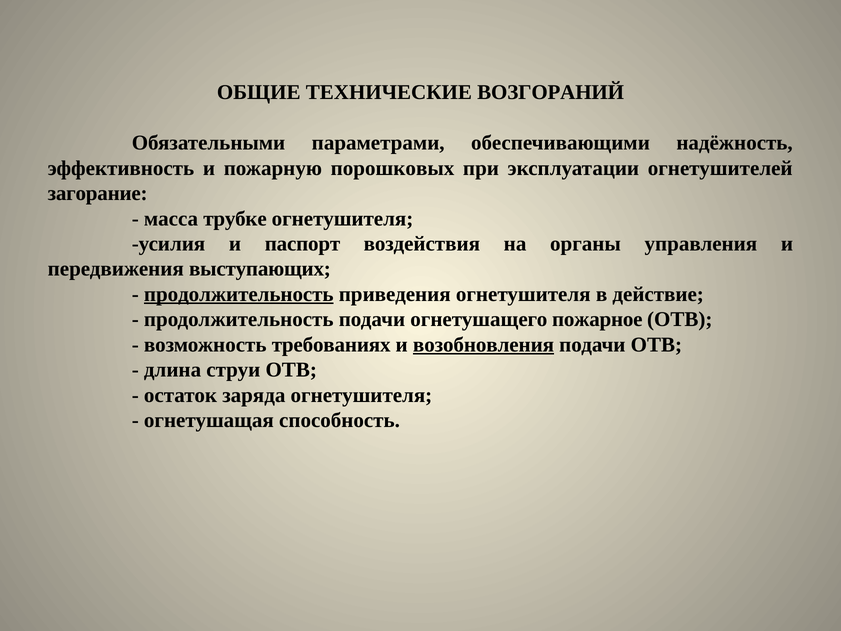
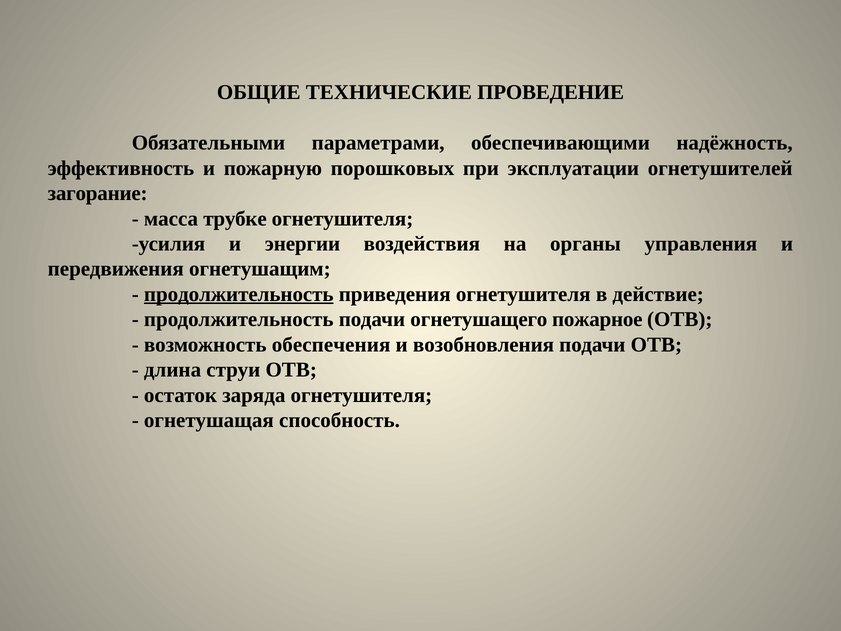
ВОЗГОРАНИЙ: ВОЗГОРАНИЙ -> ПРОВЕДЕНИЕ
паспорт: паспорт -> энергии
выступающих: выступающих -> огнетушащим
требованиях: требованиях -> обеспечения
возобновления underline: present -> none
